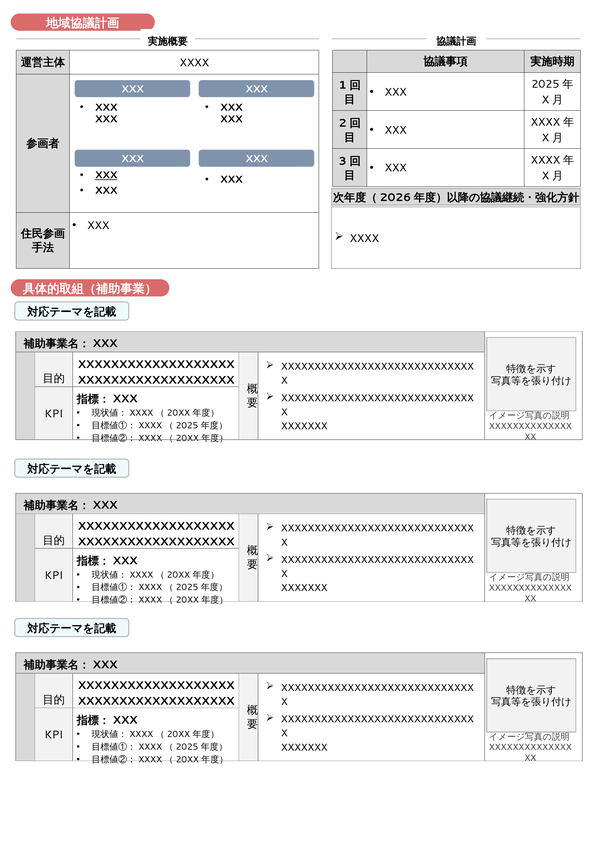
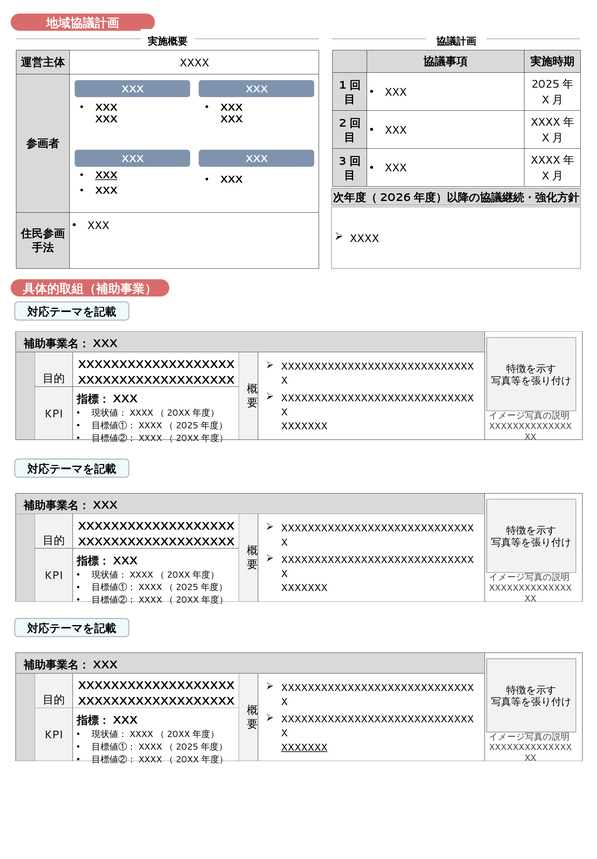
XXXXXXX at (304, 747) underline: none -> present
